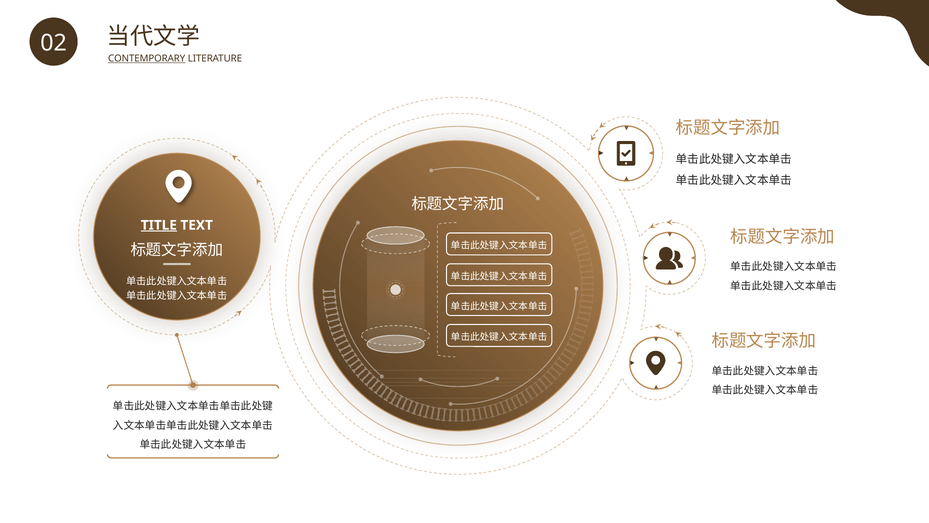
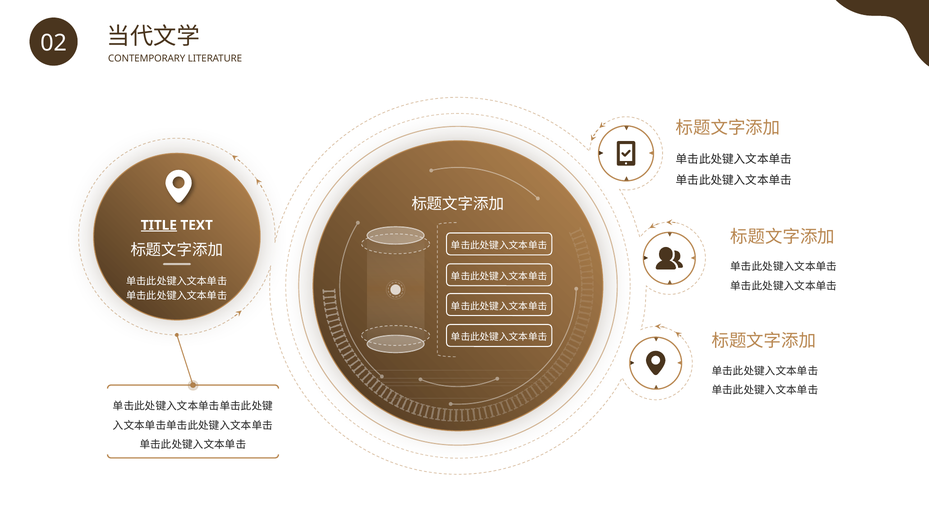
CONTEMPORARY underline: present -> none
